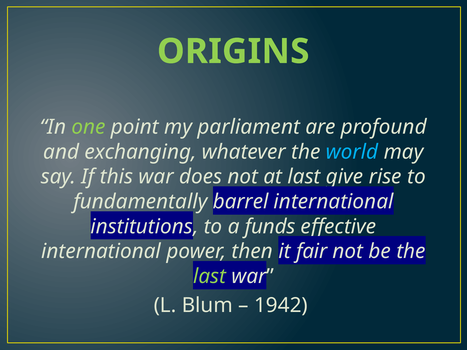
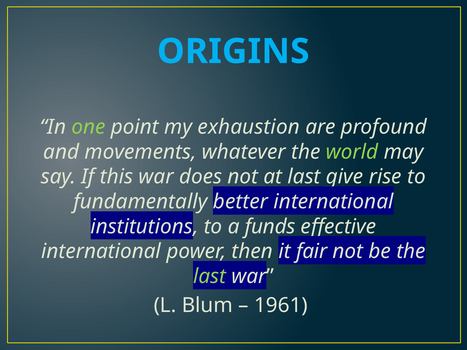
ORIGINS colour: light green -> light blue
parliament: parliament -> exhaustion
exchanging: exchanging -> movements
world colour: light blue -> light green
barrel: barrel -> better
1942: 1942 -> 1961
